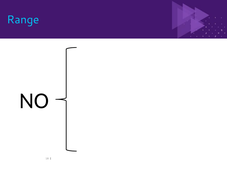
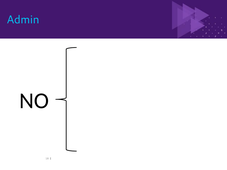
Range at (23, 20): Range -> Admin
